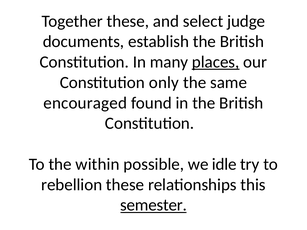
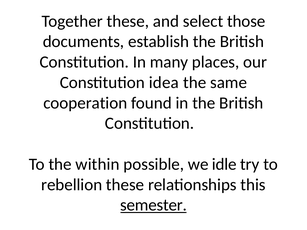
judge: judge -> those
places underline: present -> none
only: only -> idea
encouraged: encouraged -> cooperation
